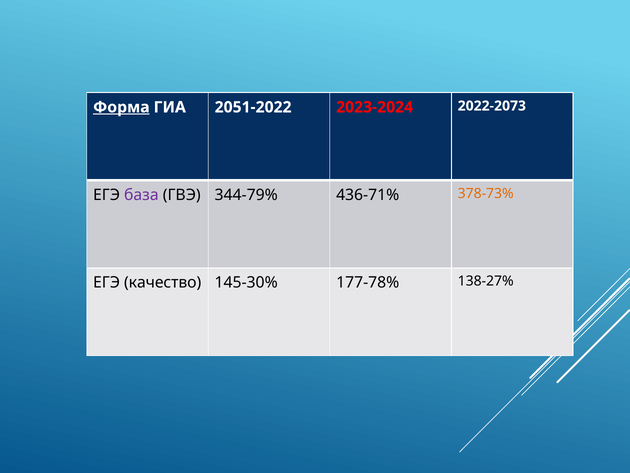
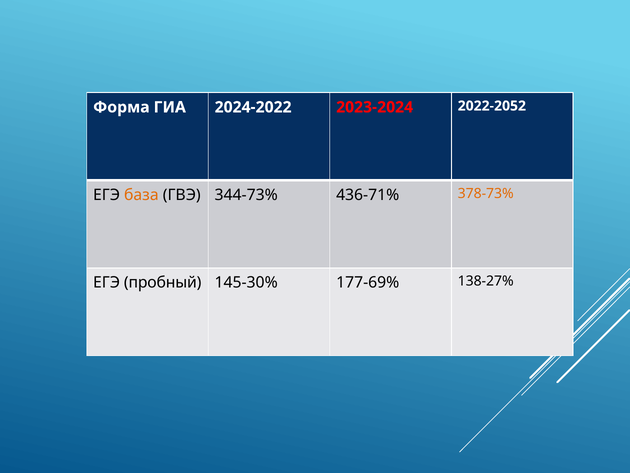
Форма underline: present -> none
2051-2022: 2051-2022 -> 2024-2022
2022-2073: 2022-2073 -> 2022-2052
база colour: purple -> orange
344-79%: 344-79% -> 344-73%
качество: качество -> пробный
177-78%: 177-78% -> 177-69%
